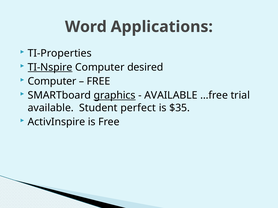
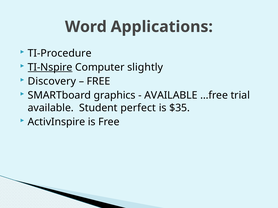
TI-Properties: TI-Properties -> TI-Procedure
desired: desired -> slightly
Computer at (52, 82): Computer -> Discovery
graphics underline: present -> none
